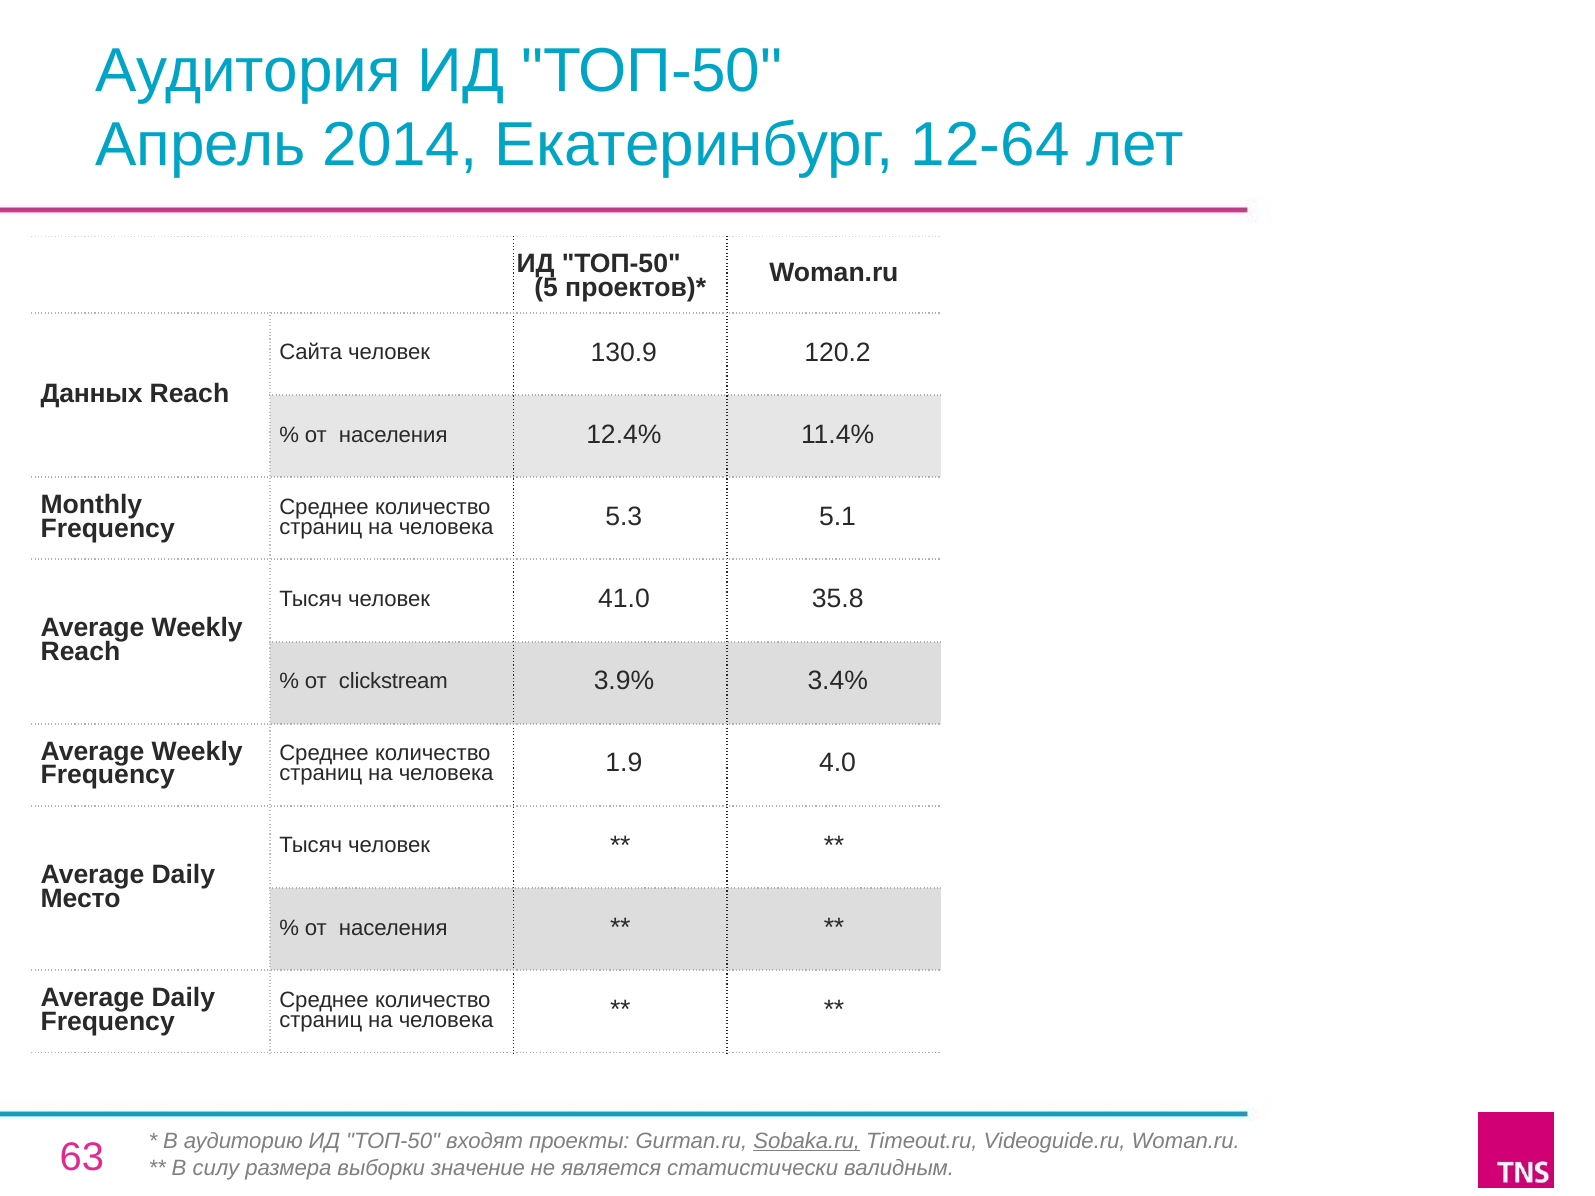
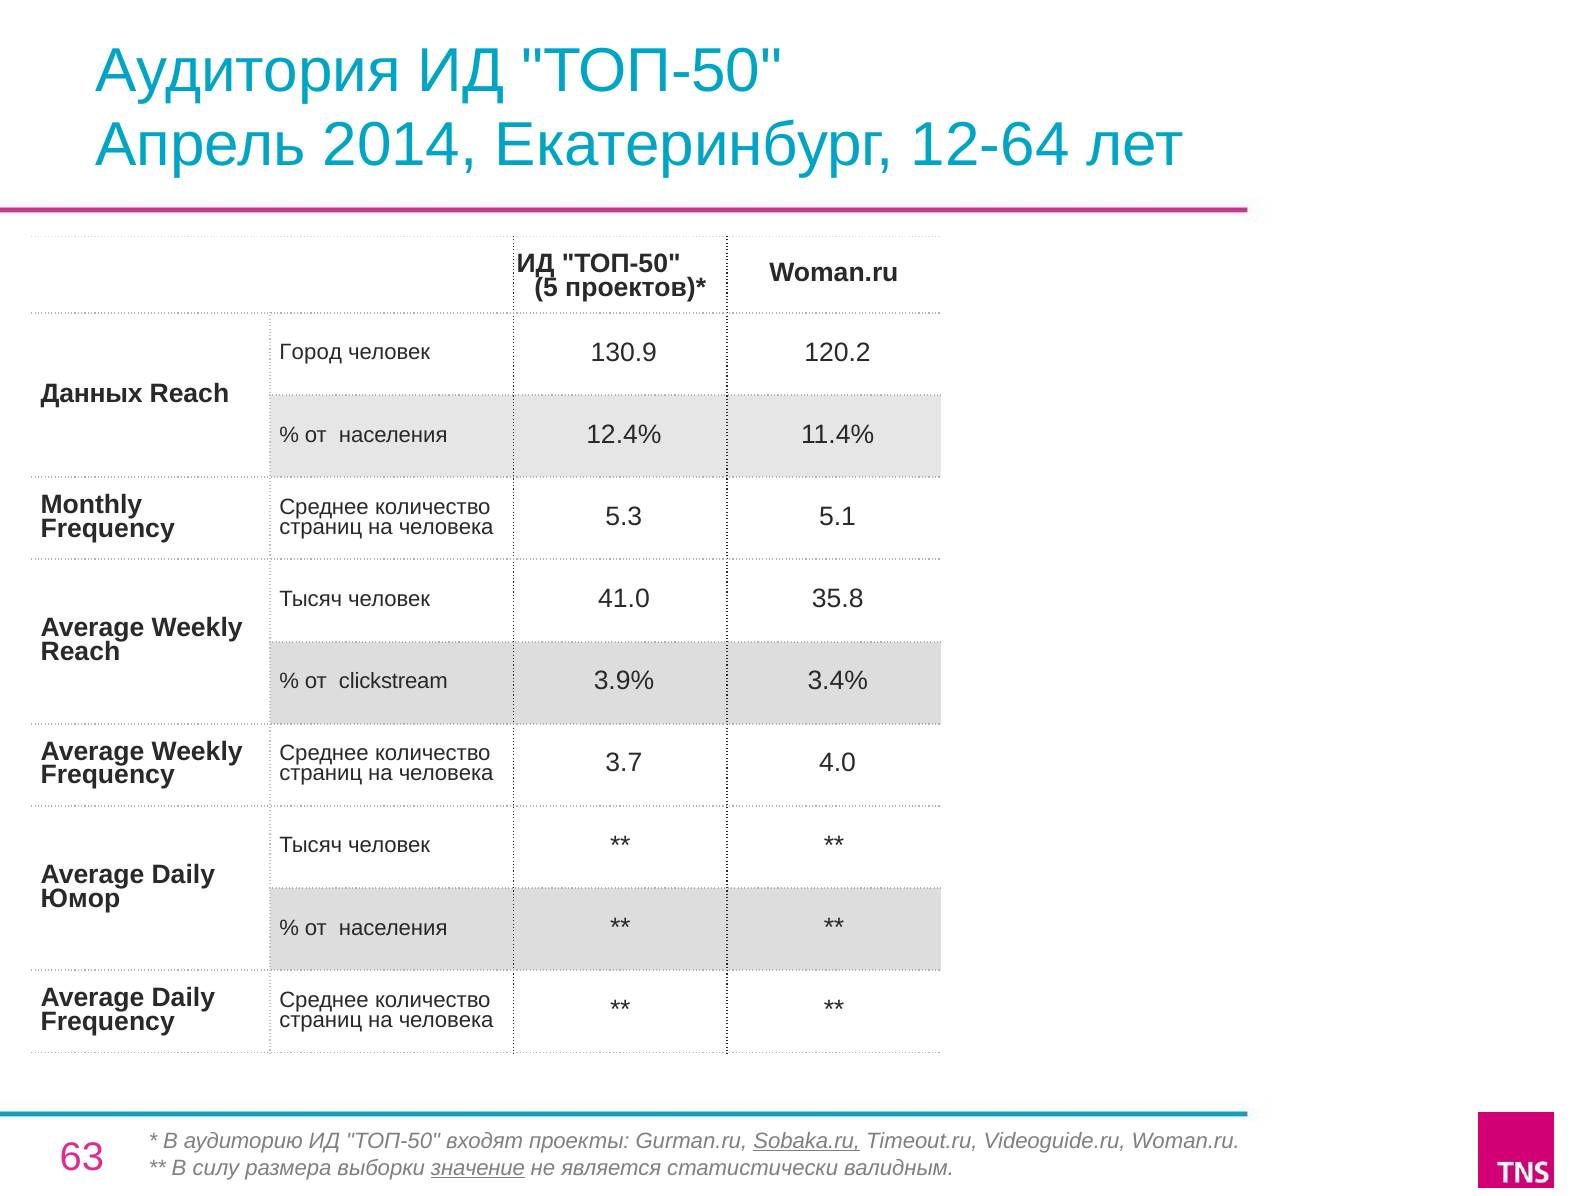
Сайта: Сайта -> Город
1.9: 1.9 -> 3.7
Место: Место -> Юмор
значение underline: none -> present
